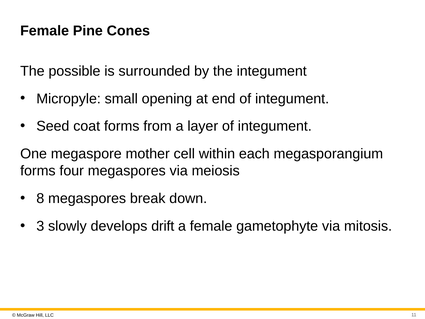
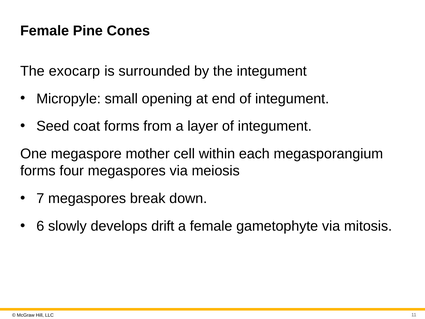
possible: possible -> exocarp
8: 8 -> 7
3: 3 -> 6
